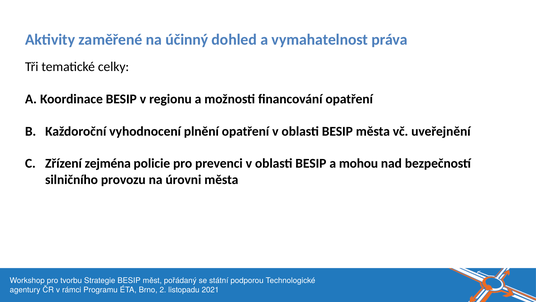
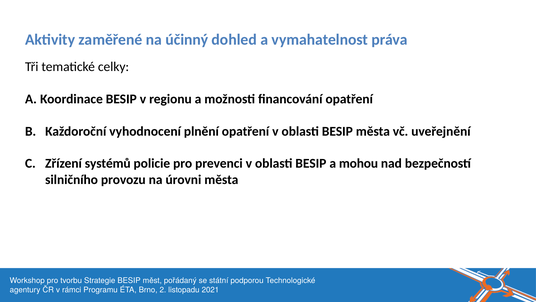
zejména: zejména -> systémů
